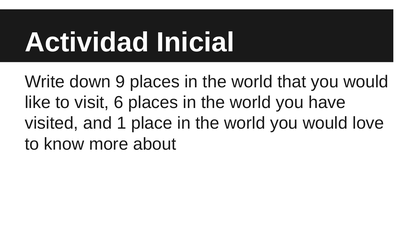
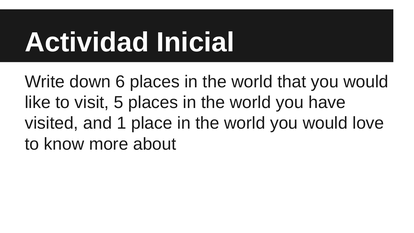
9: 9 -> 6
6: 6 -> 5
